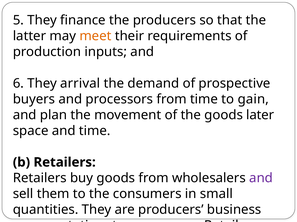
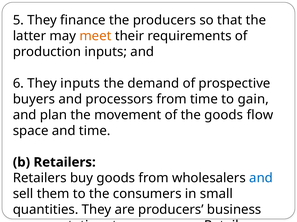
They arrival: arrival -> inputs
later: later -> flow
and at (261, 179) colour: purple -> blue
